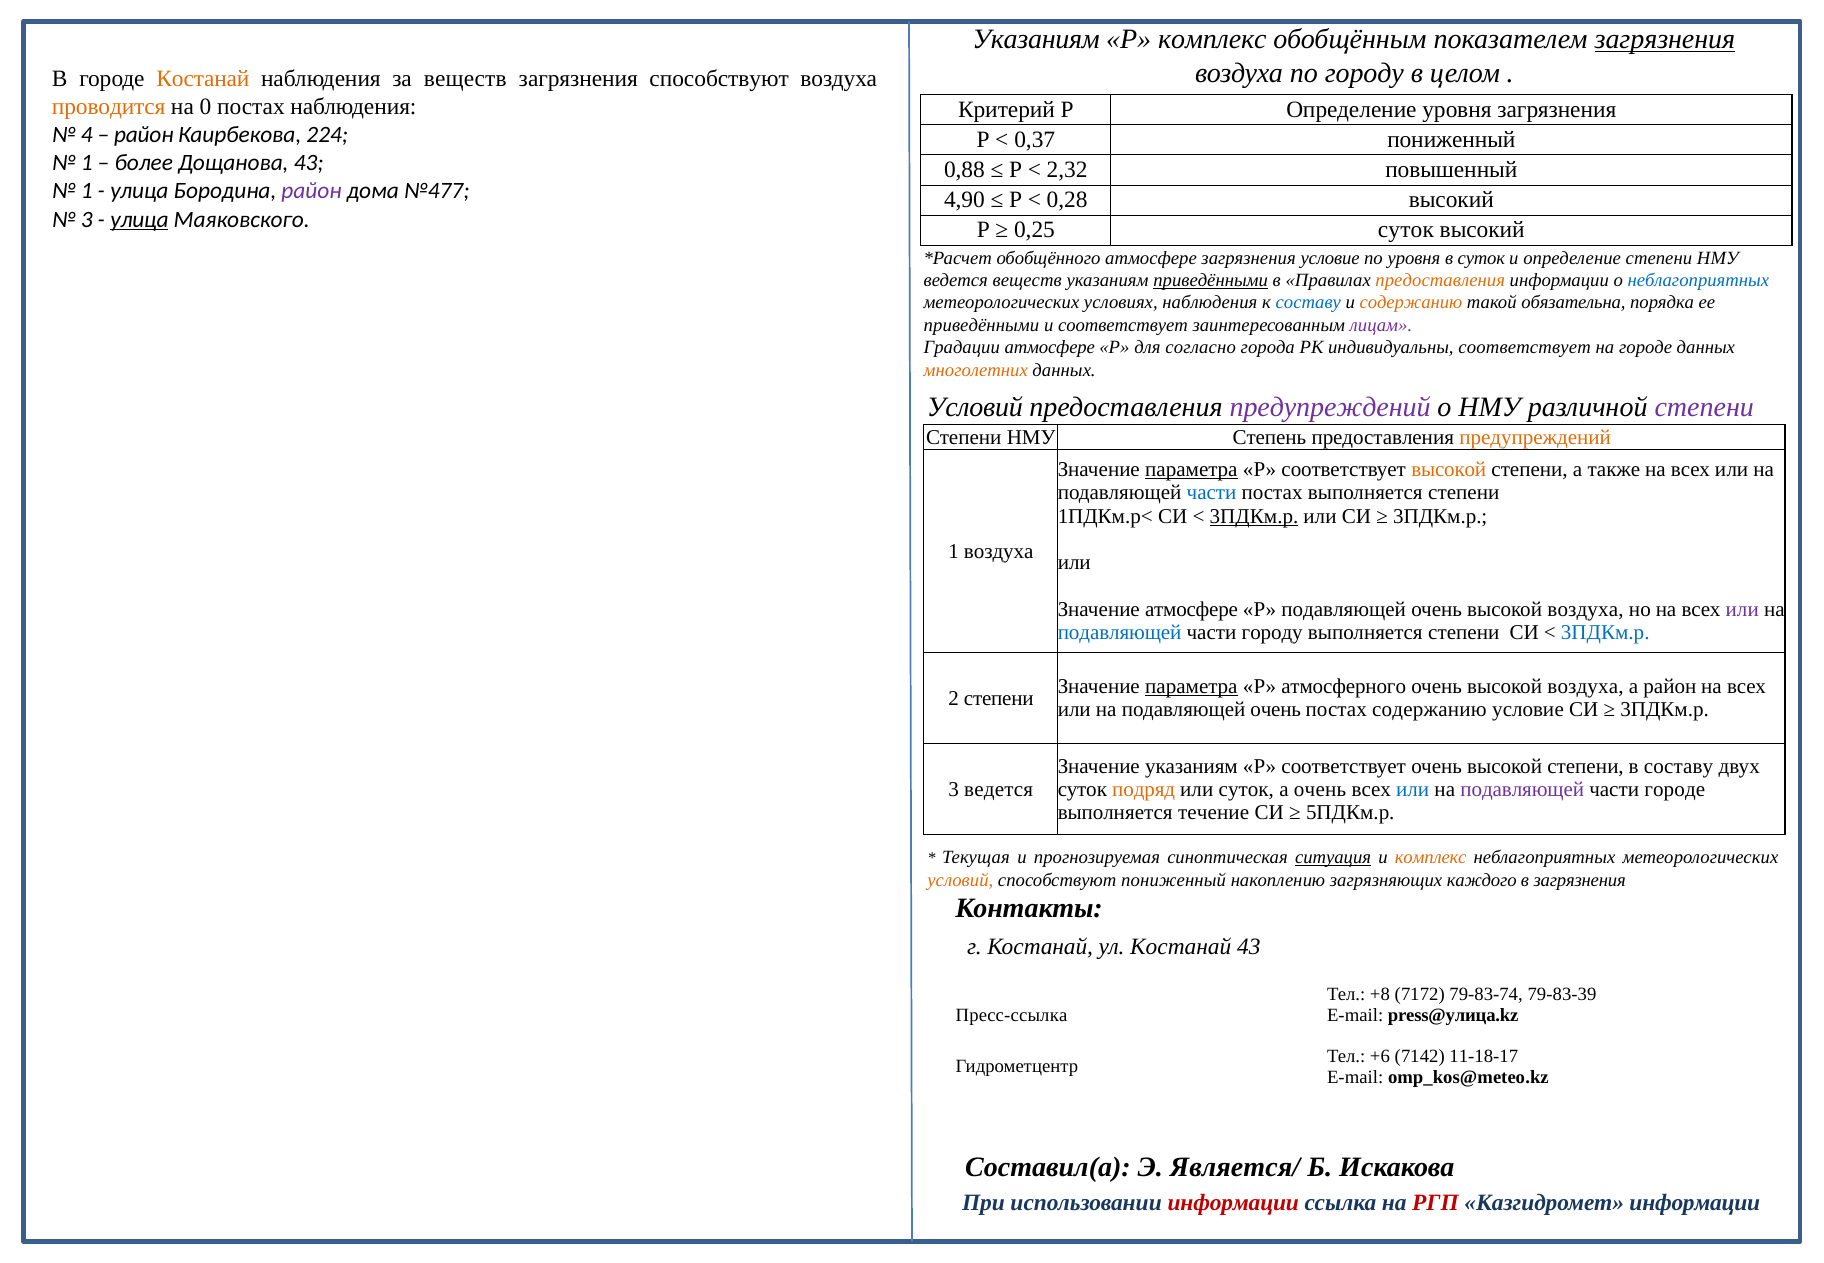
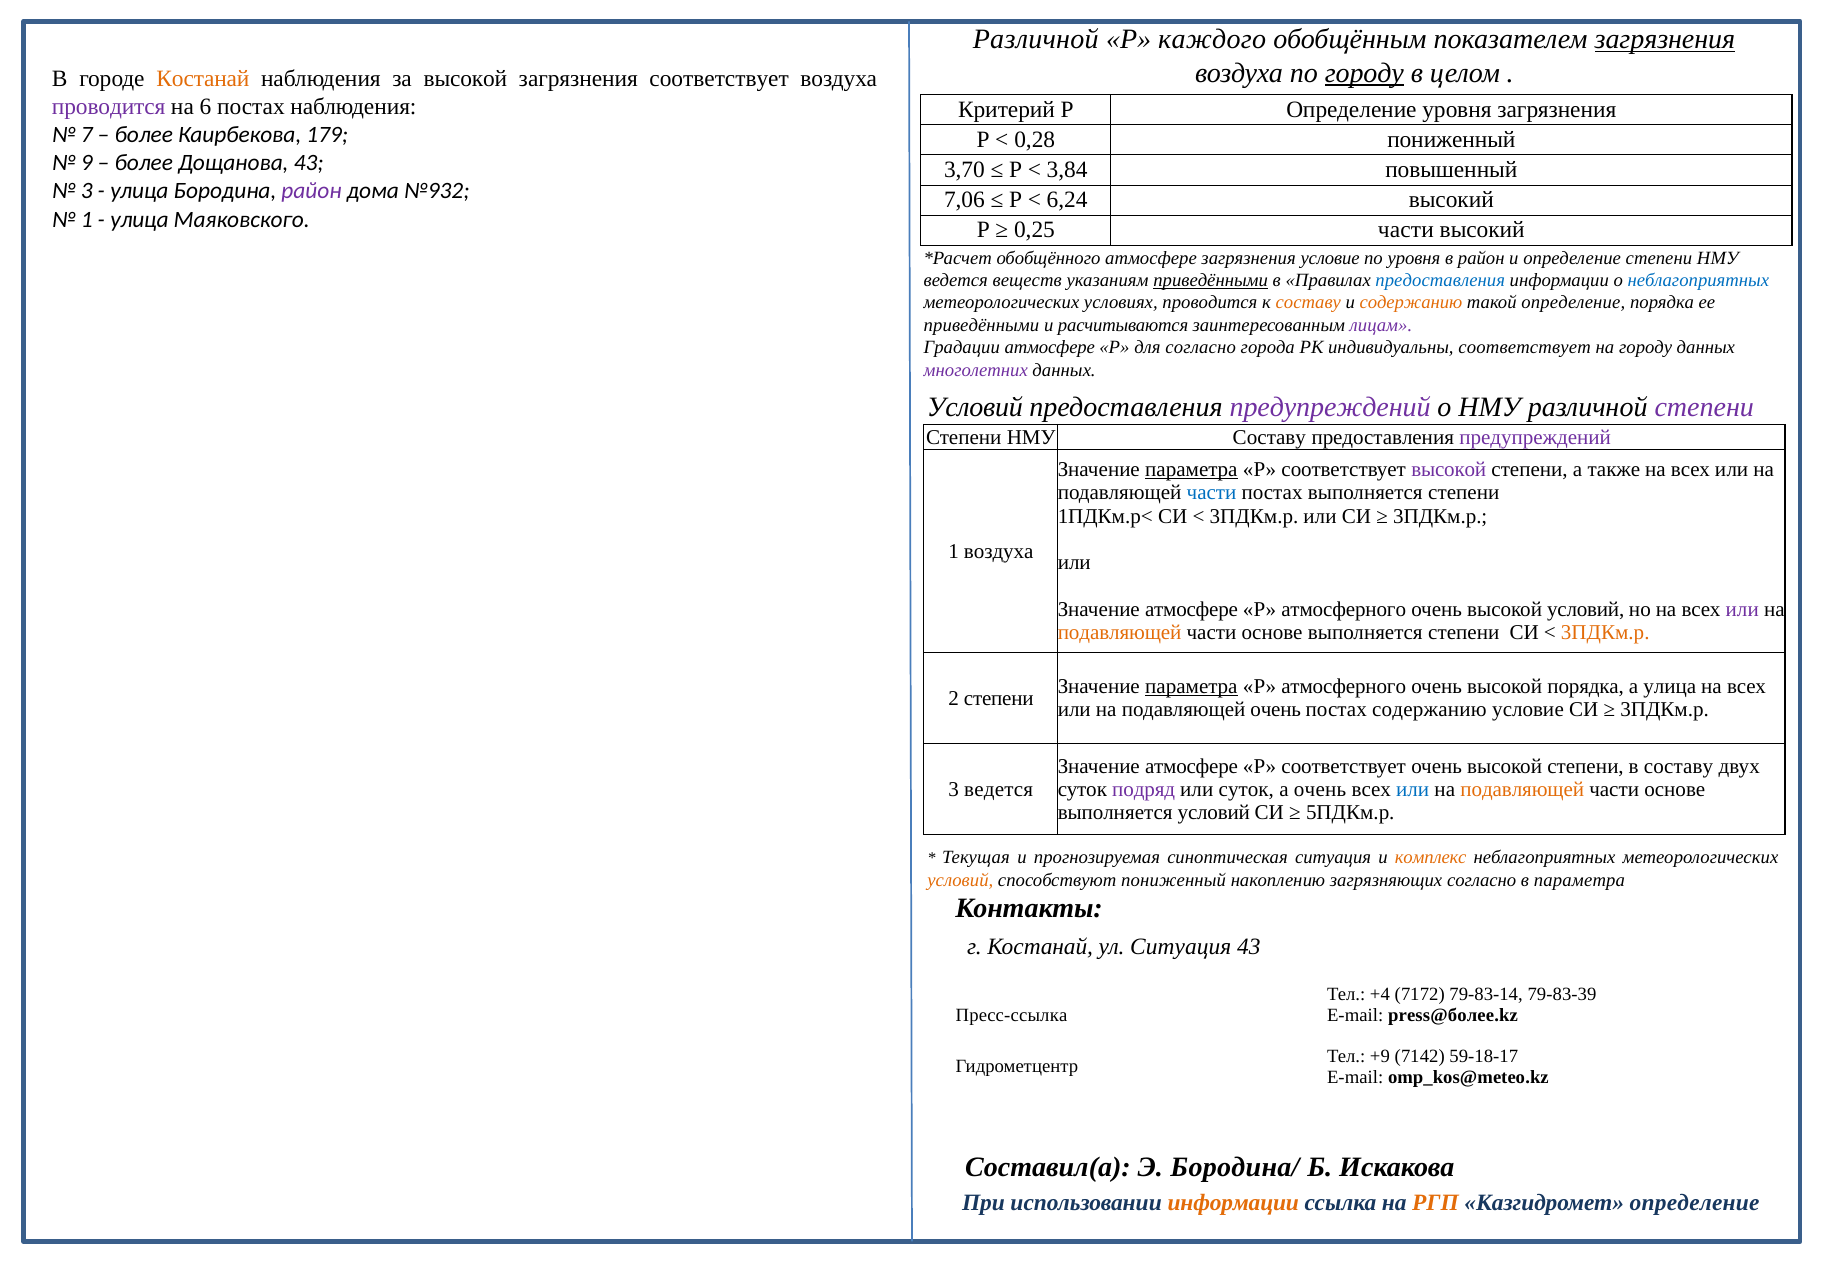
Указаниям at (1036, 39): Указаниям -> Различной
Р комплекс: комплекс -> каждого
городу at (1364, 73) underline: none -> present
за веществ: веществ -> высокой
загрязнения способствуют: способствуют -> соответствует
проводится at (109, 107) colour: orange -> purple
0: 0 -> 6
4: 4 -> 7
район at (144, 135): район -> более
224: 224 -> 179
0,37: 0,37 -> 0,28
1 at (87, 163): 1 -> 9
0,88: 0,88 -> 3,70
2,32: 2,32 -> 3,84
1 at (87, 191): 1 -> 3
№477: №477 -> №932
4,90: 4,90 -> 7,06
0,28: 0,28 -> 6,24
3 at (87, 219): 3 -> 1
улица at (139, 219) underline: present -> none
0,25 суток: суток -> части
в суток: суток -> район
предоставления at (1440, 280) colour: orange -> blue
условиях наблюдения: наблюдения -> проводится
составу at (1308, 303) colour: blue -> orange
такой обязательна: обязательна -> определение
и соответствует: соответствует -> расчитываются
на городе: городе -> городу
многолетних colour: orange -> purple
НМУ Степень: Степень -> Составу
предупреждений at (1535, 437) colour: orange -> purple
высокой at (1449, 469) colour: orange -> purple
3ПДКм.р at (1254, 516) underline: present -> none
подавляющей at (1344, 609): подавляющей -> атмосферного
воздуха at (1586, 609): воздуха -> условий
подавляющей at (1120, 633) colour: blue -> orange
городу at (1272, 633): городу -> основе
3ПДКм.р at (1605, 633) colour: blue -> orange
воздуха at (1586, 686): воздуха -> порядка
а район: район -> улица
указаниям at (1191, 766): указаниям -> атмосфере
подряд colour: orange -> purple
подавляющей at (1522, 789) colour: purple -> orange
городе at (1675, 789): городе -> основе
выполняется течение: течение -> условий
ситуация at (1333, 858) underline: present -> none
загрязняющих каждого: каждого -> согласно
в загрязнения: загрязнения -> параметра
ул Костанай: Костанай -> Ситуация
+8: +8 -> +4
79-83-74: 79-83-74 -> 79-83-14
press@улица.kz: press@улица.kz -> press@более.kz
+6: +6 -> +9
11-18-17: 11-18-17 -> 59-18-17
Является/: Является/ -> Бородина/
информации at (1233, 1202) colour: red -> orange
РГП colour: red -> orange
Казгидромет информации: информации -> определение
